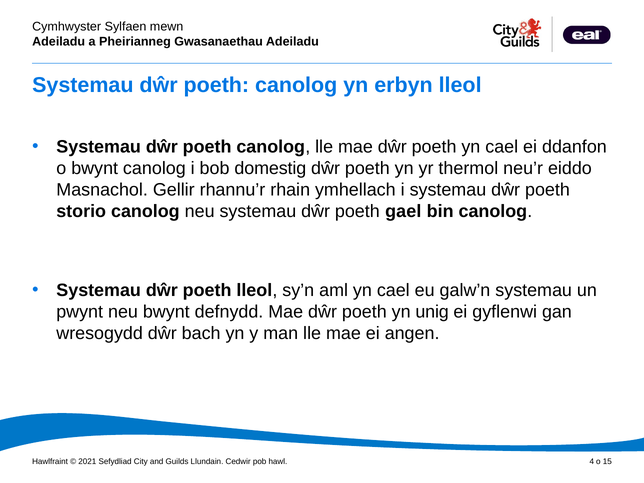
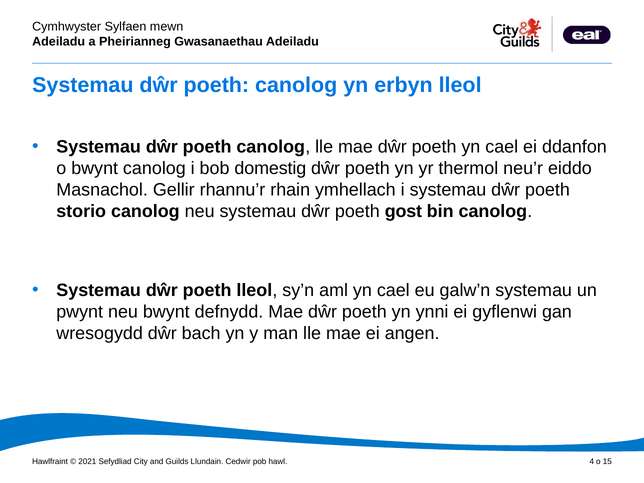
gael: gael -> gost
unig: unig -> ynni
